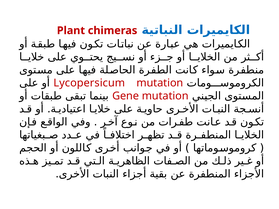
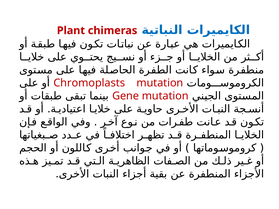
Lycopersicum: Lycopersicum -> Chromoplasts
